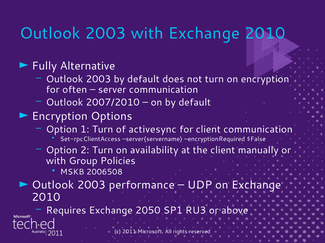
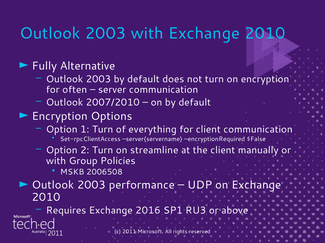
activesync: activesync -> everything
availability: availability -> streamline
2050: 2050 -> 2016
